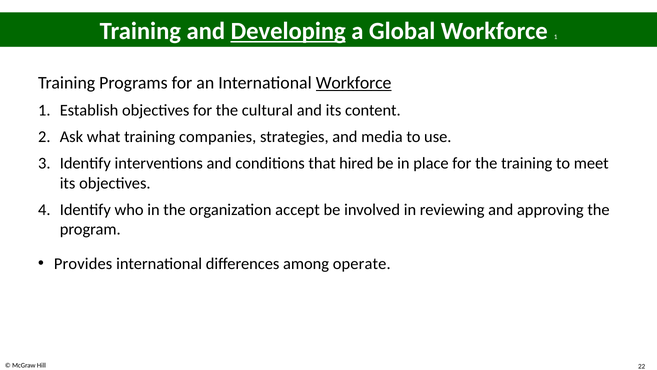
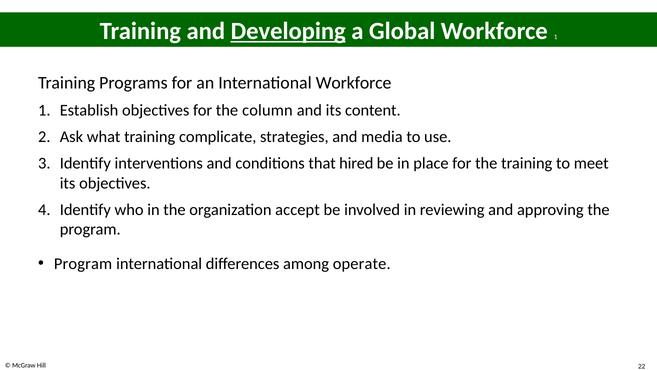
Workforce at (354, 83) underline: present -> none
cultural: cultural -> column
companies: companies -> complicate
Provides at (83, 263): Provides -> Program
